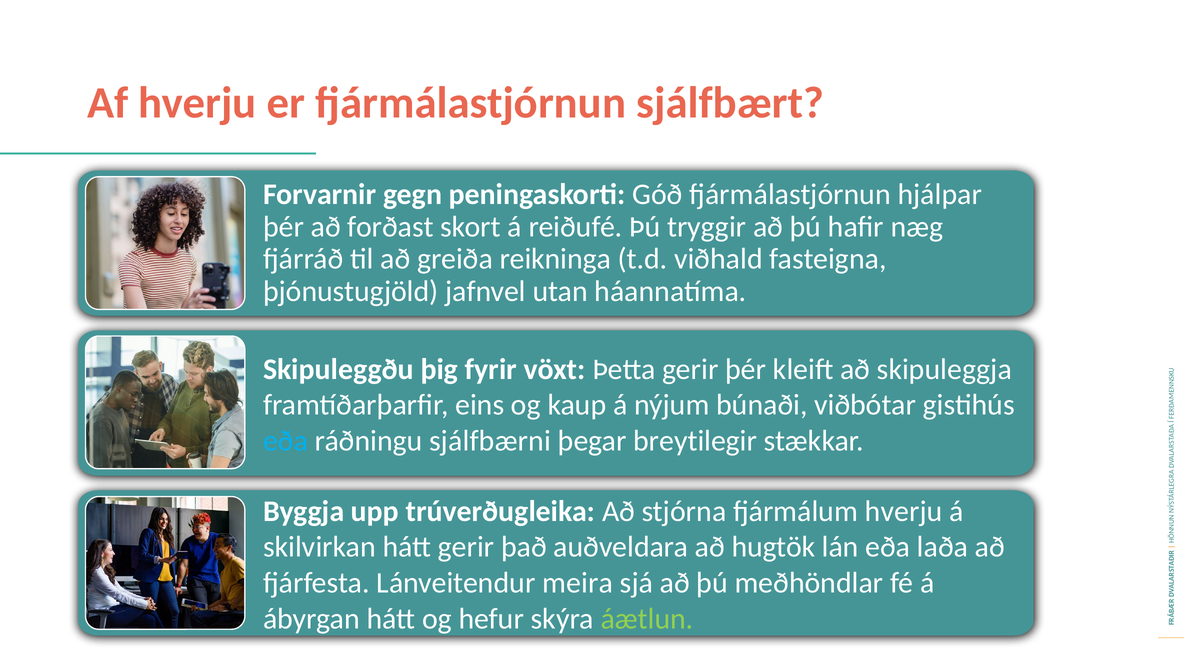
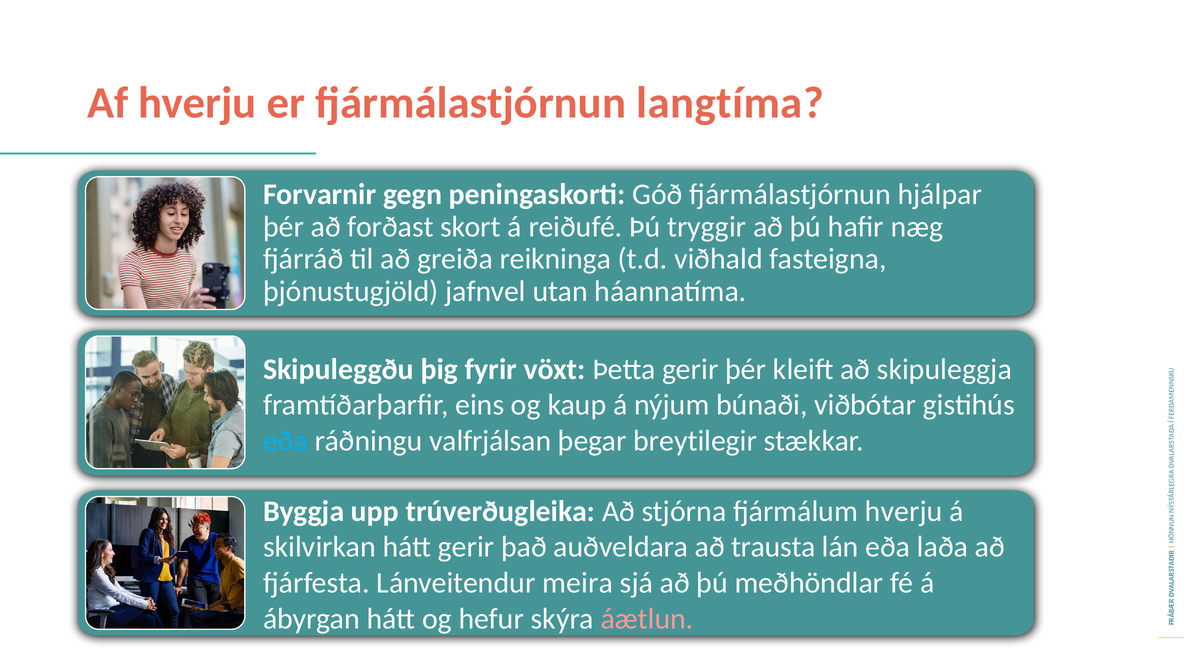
sjálfbært: sjálfbært -> langtíma
sjálfbærni: sjálfbærni -> valfrjálsan
hugtök: hugtök -> trausta
áætlun colour: light green -> pink
